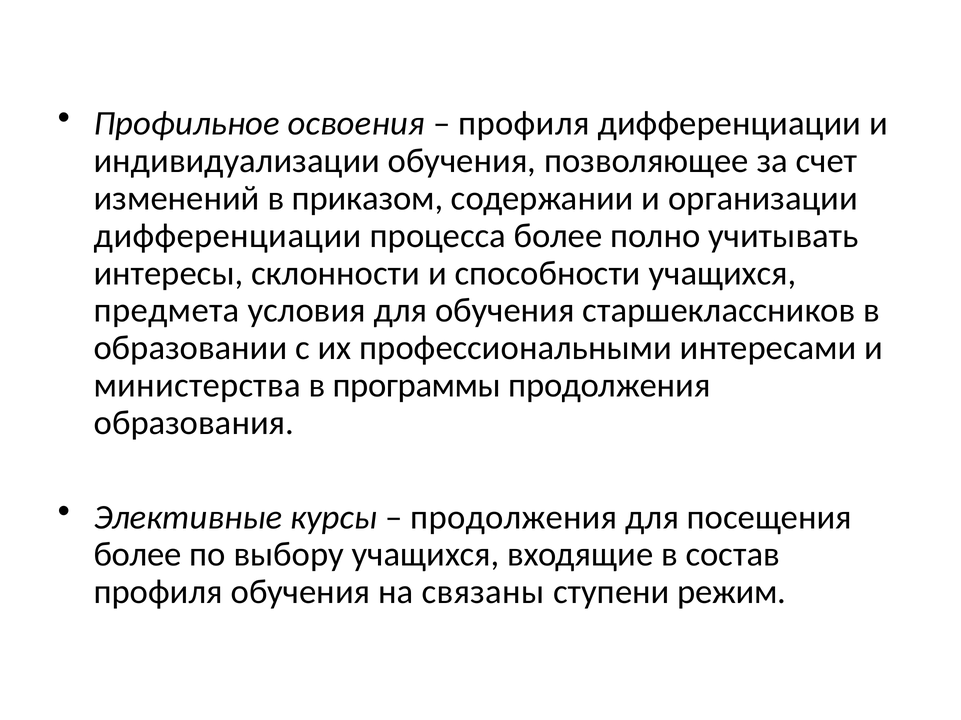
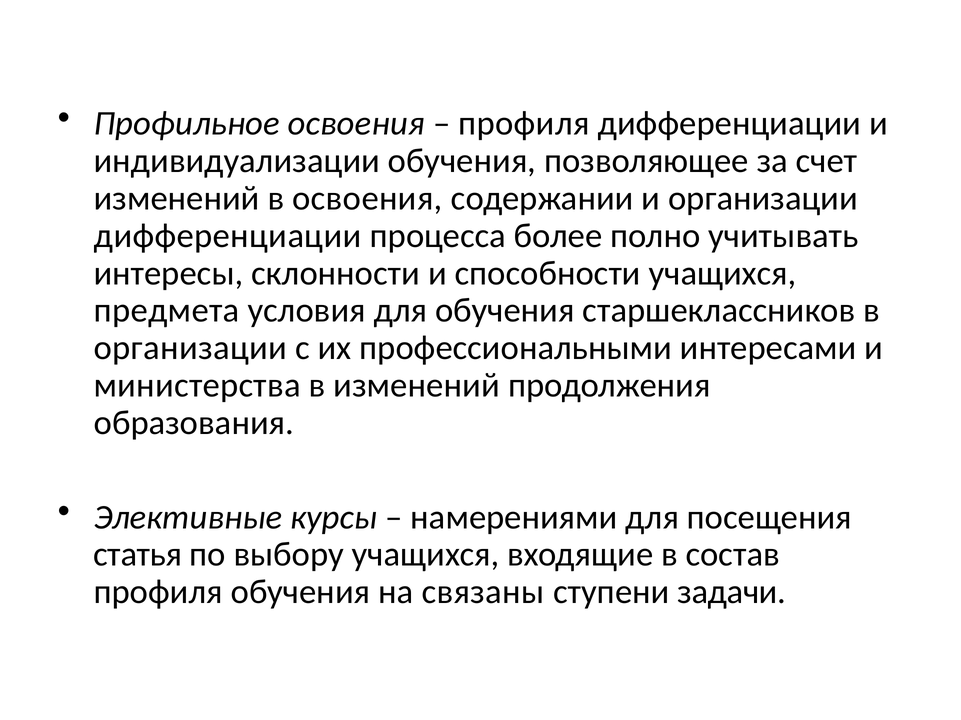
в приказом: приказом -> освоения
образовании at (191, 348): образовании -> организации
в программы: программы -> изменений
продолжения at (514, 518): продолжения -> намерениями
более at (138, 555): более -> статья
режим: режим -> задачи
